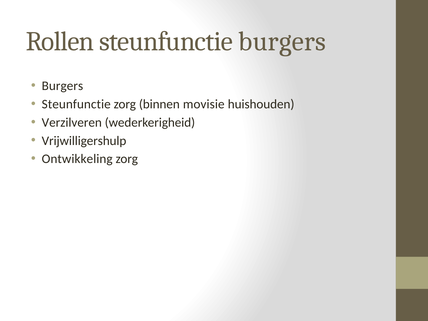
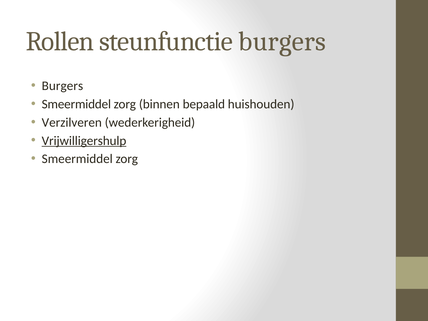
Steunfunctie at (76, 104): Steunfunctie -> Smeermiddel
movisie: movisie -> bepaald
Vrijwilligershulp underline: none -> present
Ontwikkeling at (77, 159): Ontwikkeling -> Smeermiddel
